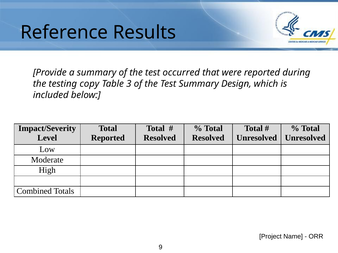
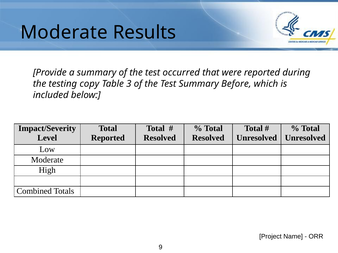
Reference at (64, 33): Reference -> Moderate
Design: Design -> Before
